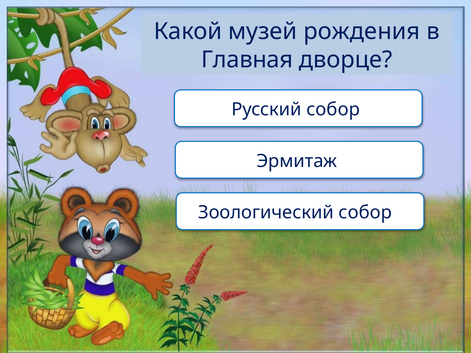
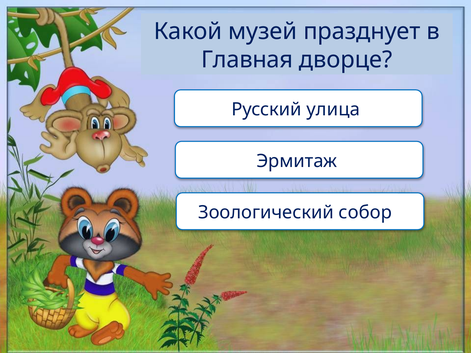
рождения: рождения -> празднует
Русский собор: собор -> улица
